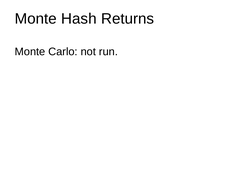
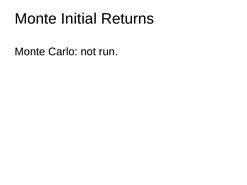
Hash: Hash -> Initial
